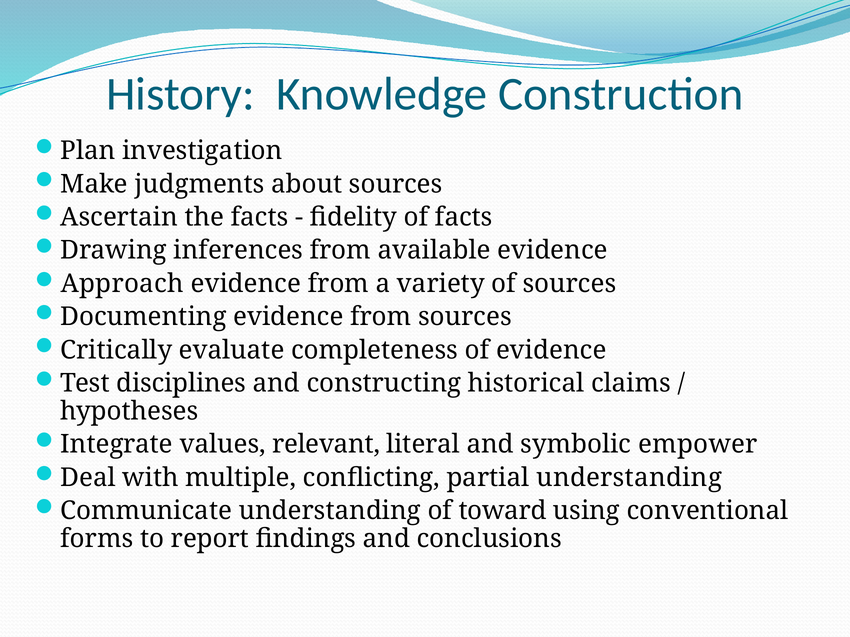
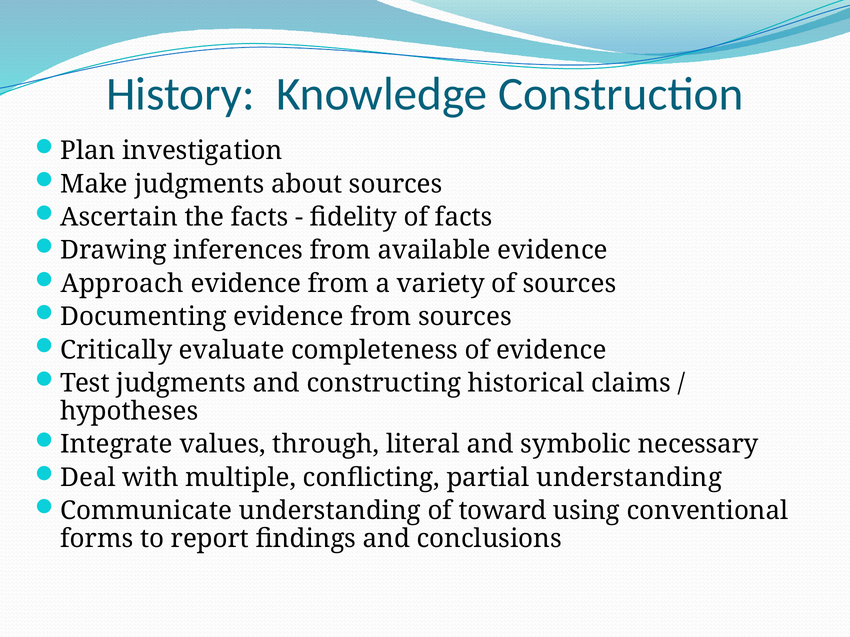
Test disciplines: disciplines -> judgments
relevant: relevant -> through
empower: empower -> necessary
